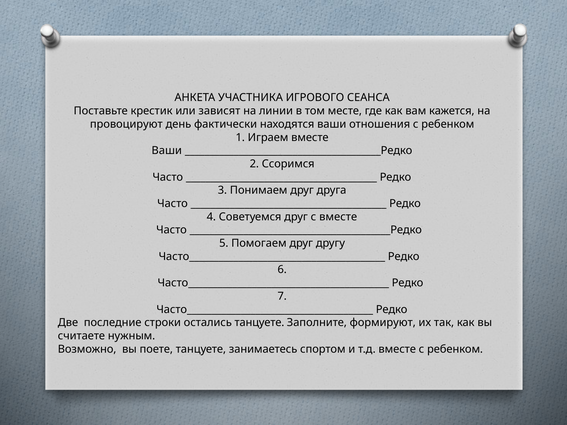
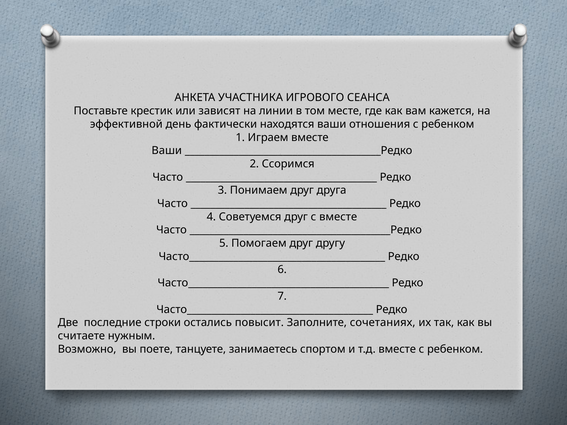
провоцируют: провоцируют -> эффективной
остались танцуете: танцуете -> повысит
формируют: формируют -> сочетаниях
